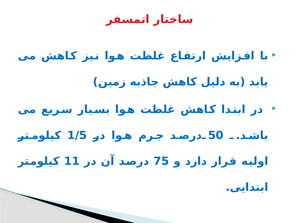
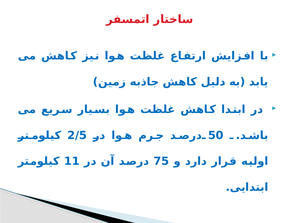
1/5: 1/5 -> 2/5
